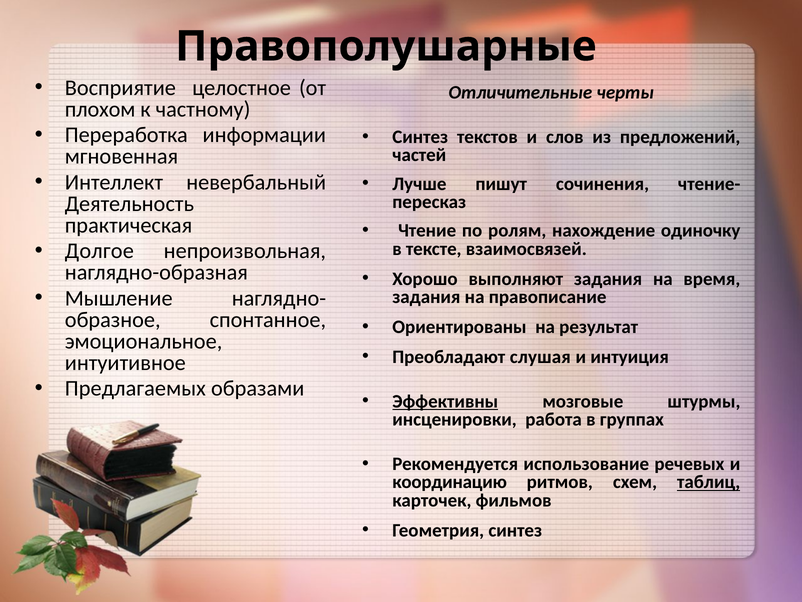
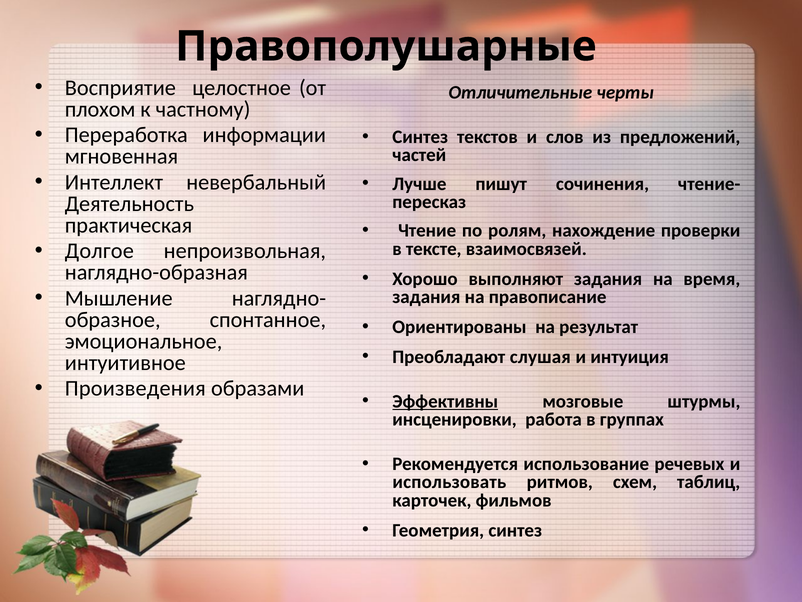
одиночку: одиночку -> проверки
Предлагаемых: Предлагаемых -> Произведения
координацию: координацию -> использовать
таблиц underline: present -> none
